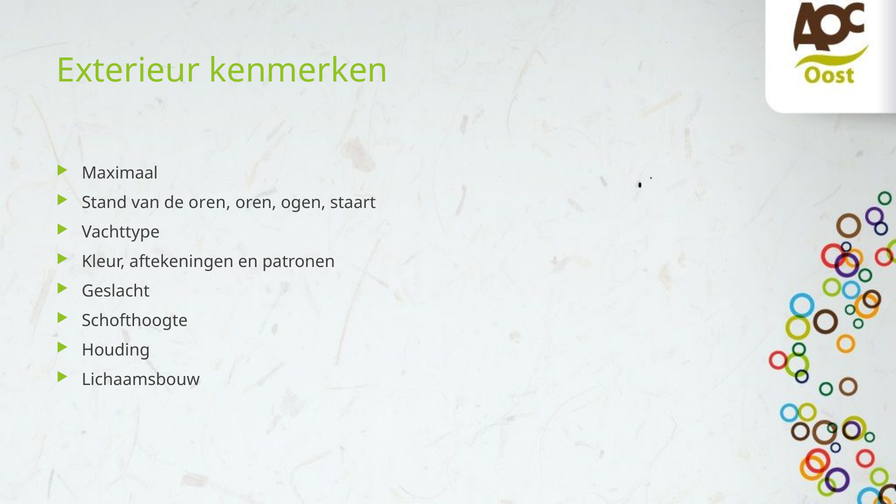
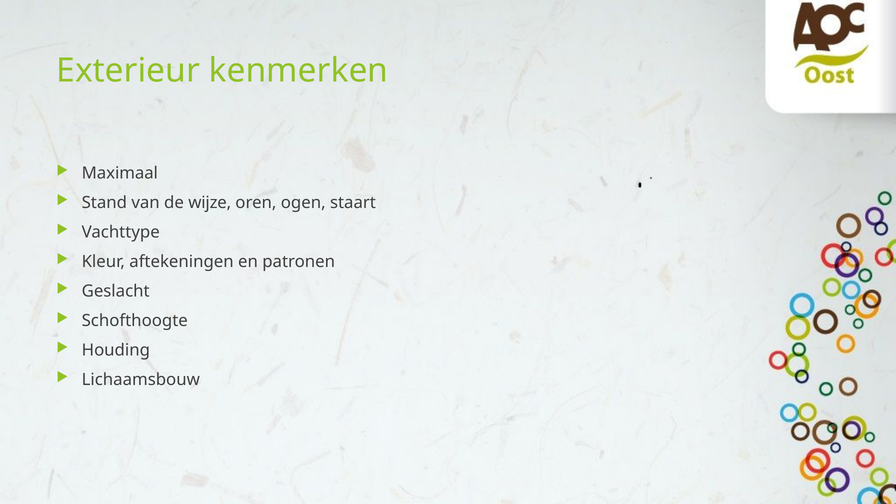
de oren: oren -> wijze
